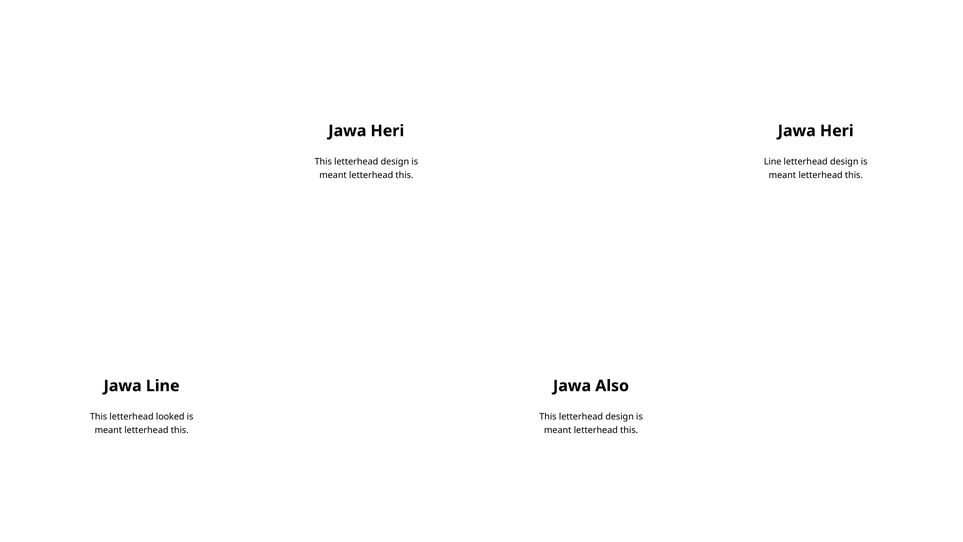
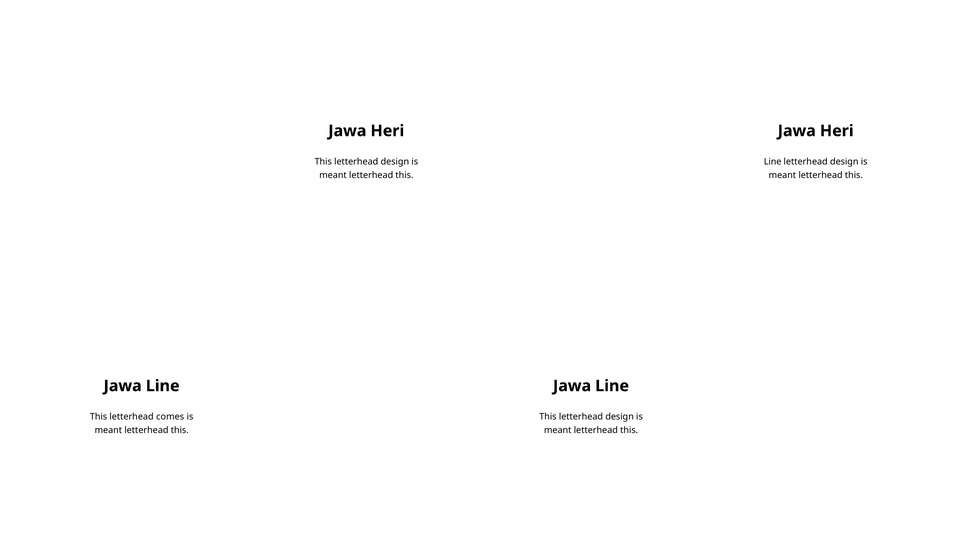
Also at (612, 386): Also -> Line
looked: looked -> comes
